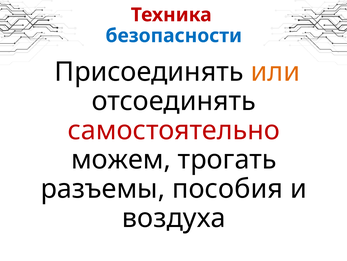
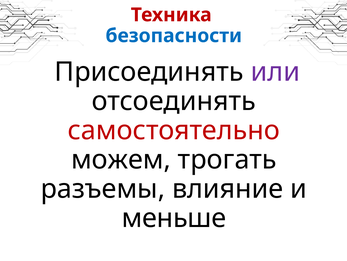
или colour: orange -> purple
пособия: пособия -> влияние
воздуха: воздуха -> меньше
